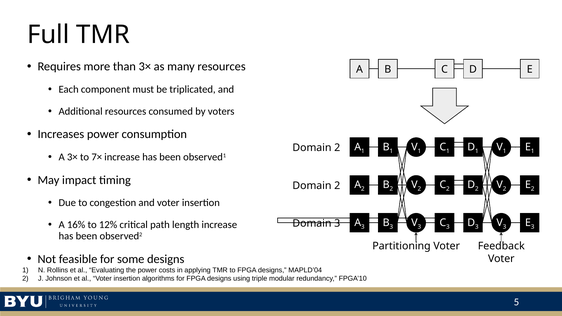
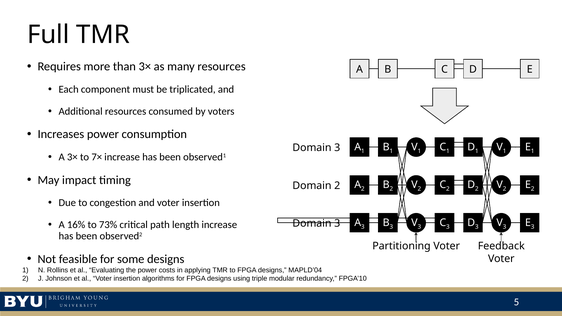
2 at (337, 148): 2 -> 3
12%: 12% -> 73%
